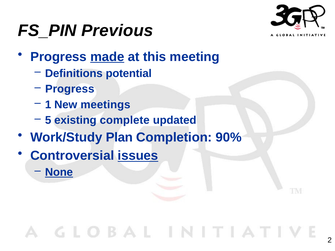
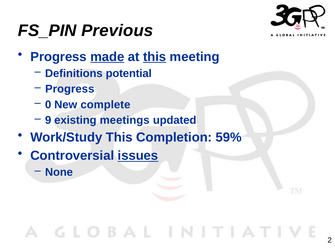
this at (155, 57) underline: none -> present
1: 1 -> 0
meetings: meetings -> complete
5: 5 -> 9
complete: complete -> meetings
Work/Study Plan: Plan -> This
90%: 90% -> 59%
None underline: present -> none
